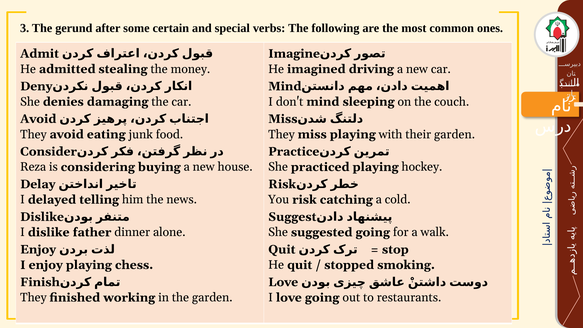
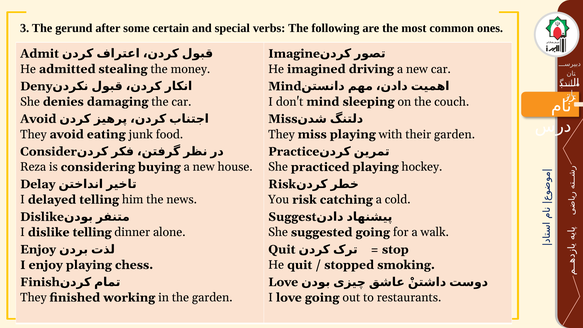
dislike father: father -> telling
